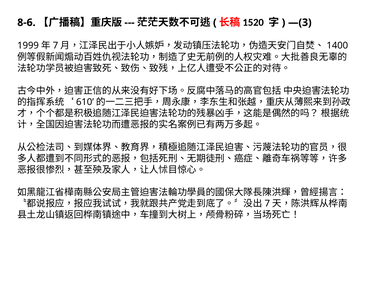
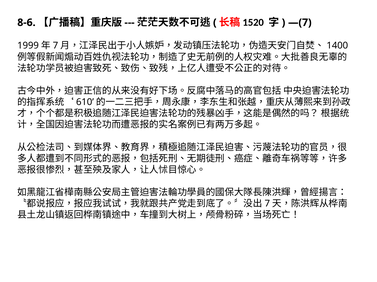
—(3: —(3 -> —(7
